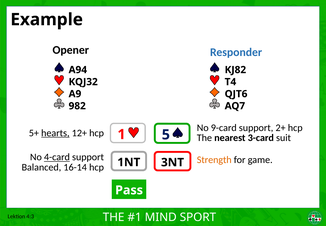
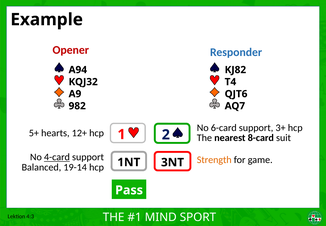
Opener colour: black -> red
9-card: 9-card -> 6-card
2+: 2+ -> 3+
hearts underline: present -> none
5: 5 -> 2
3-card: 3-card -> 8-card
16-14: 16-14 -> 19-14
